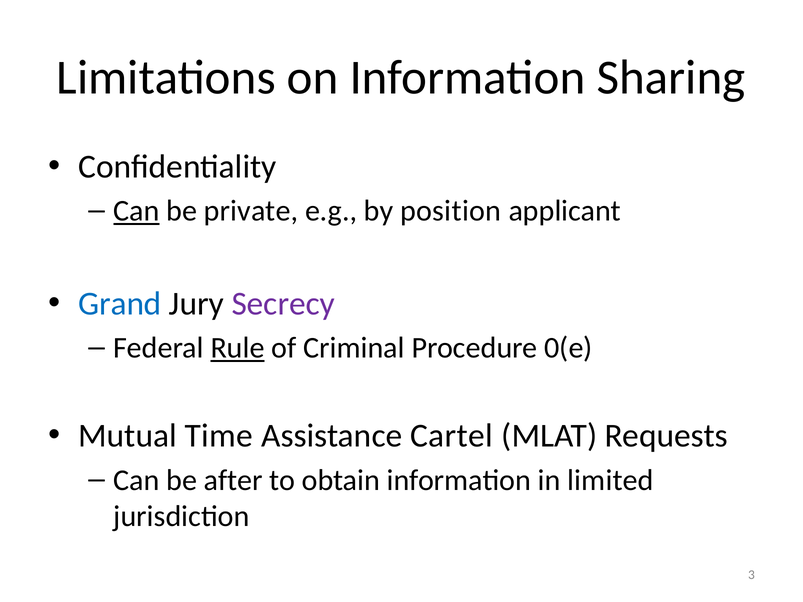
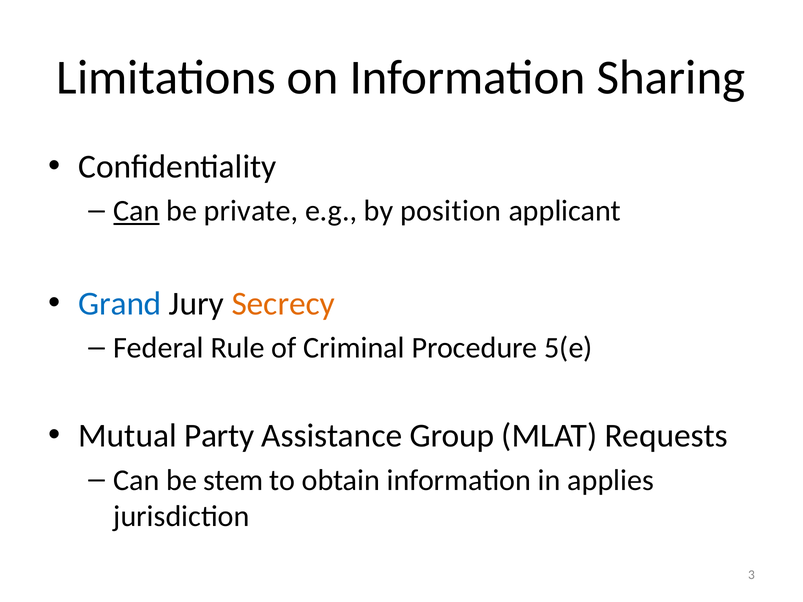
Secrecy colour: purple -> orange
Rule underline: present -> none
0(e: 0(e -> 5(e
Time: Time -> Party
Cartel: Cartel -> Group
after: after -> stem
limited: limited -> applies
